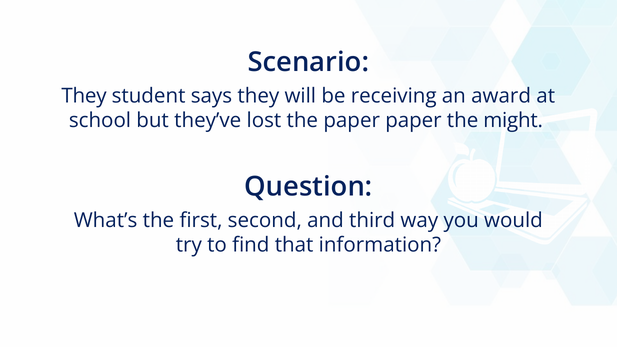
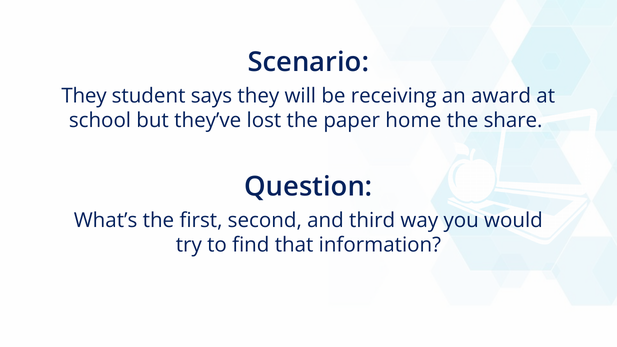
paper paper: paper -> home
might: might -> share
